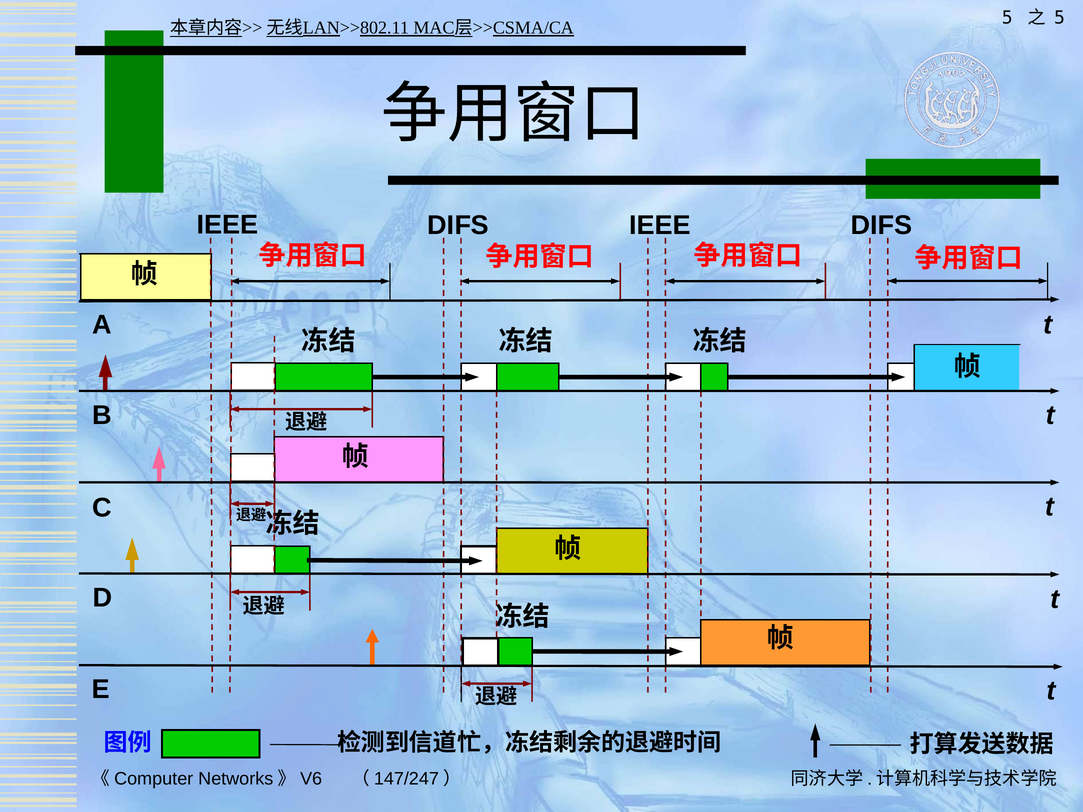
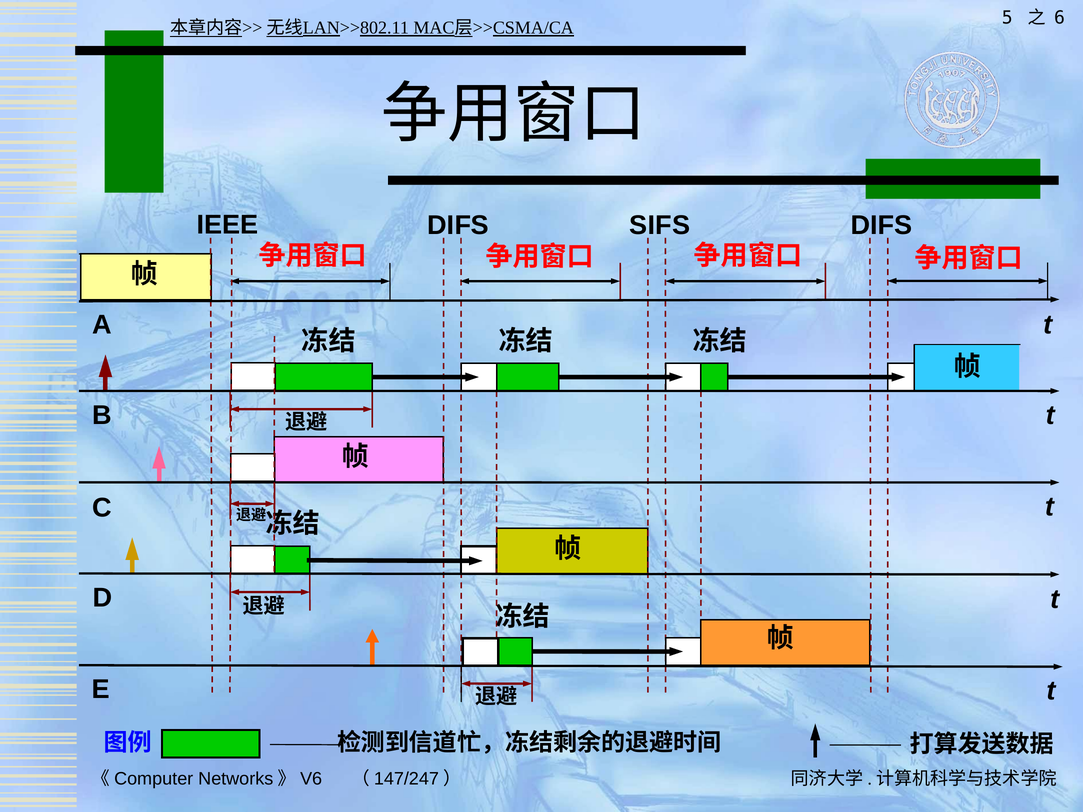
5 at (1059, 18): 5 -> 6
DIFS IEEE: IEEE -> SIFS
